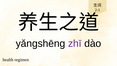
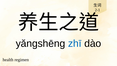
zhī colour: purple -> blue
